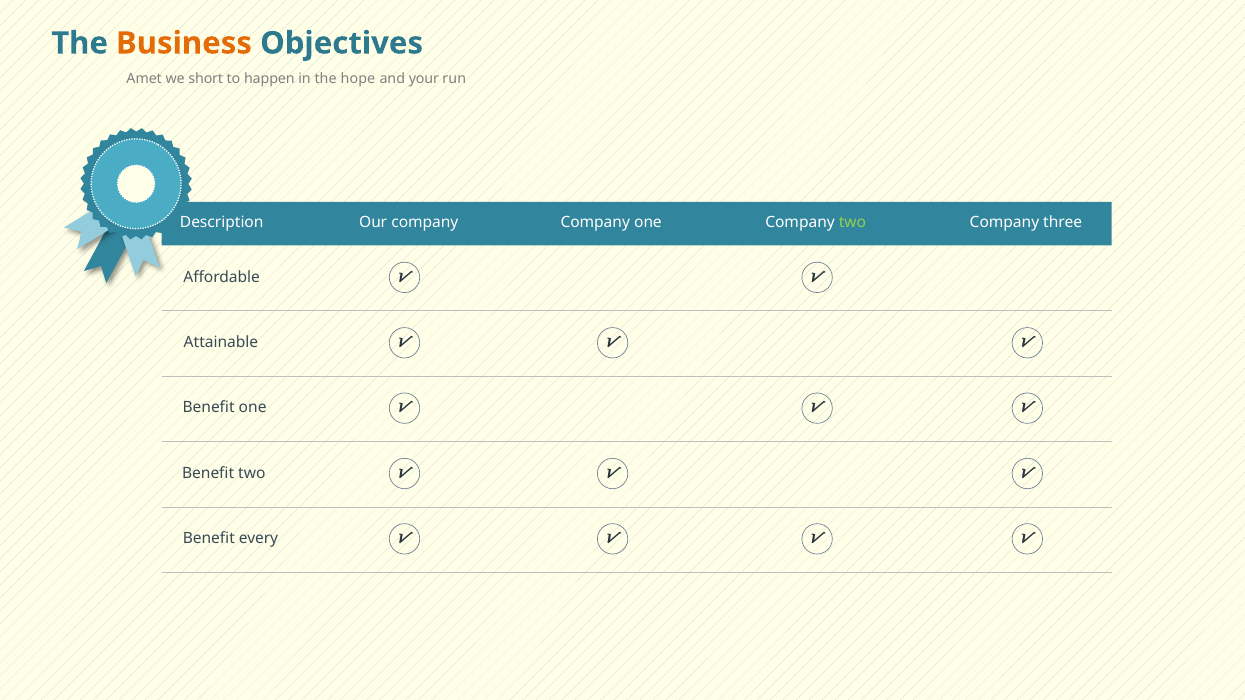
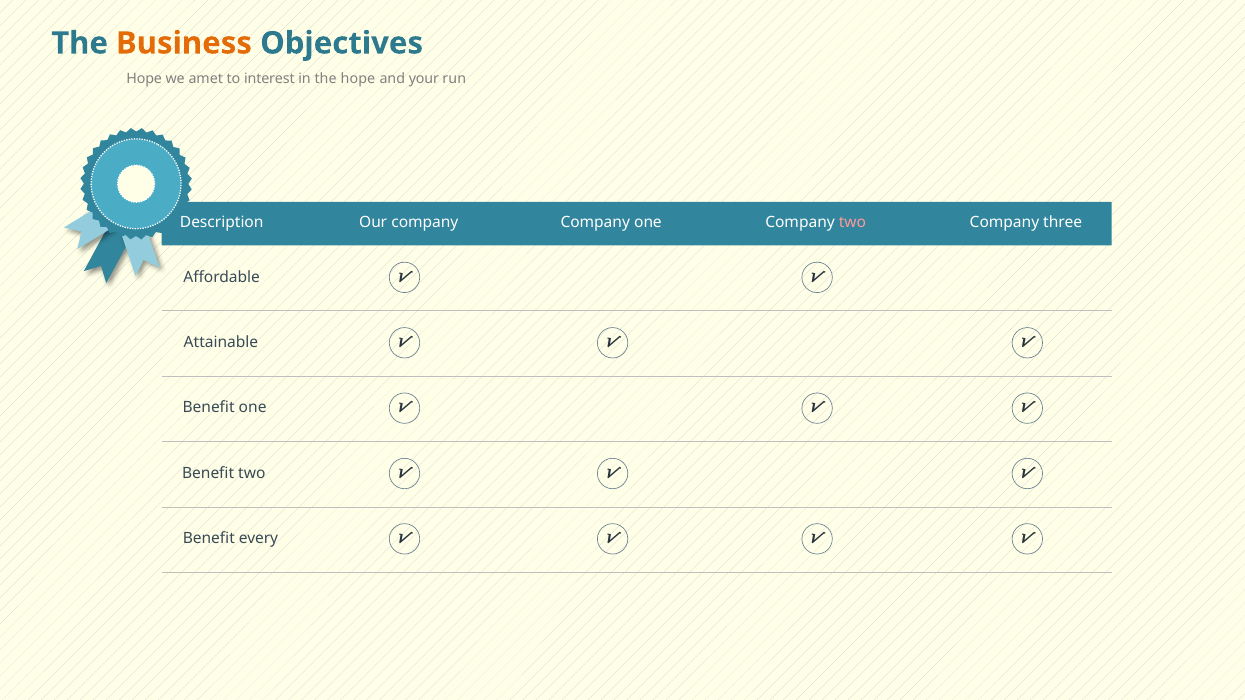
Amet at (144, 79): Amet -> Hope
short: short -> amet
happen: happen -> interest
two at (852, 223) colour: light green -> pink
